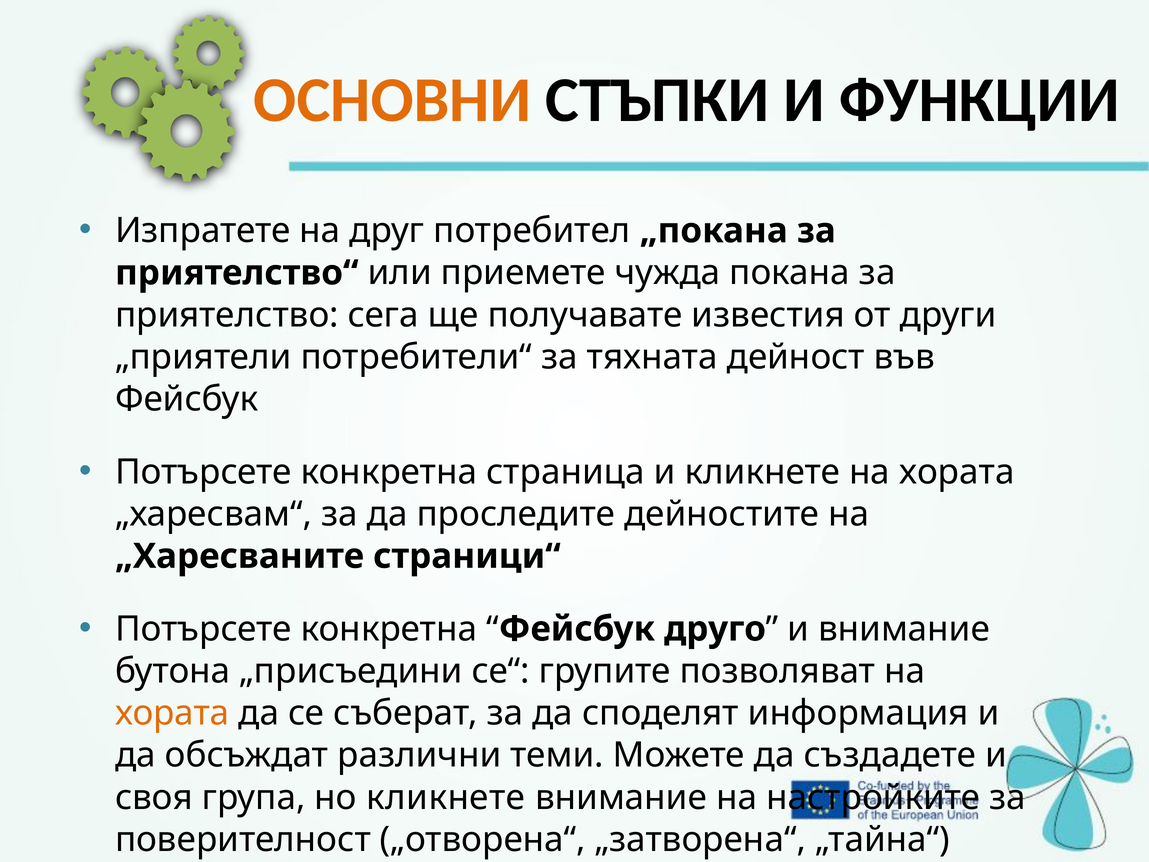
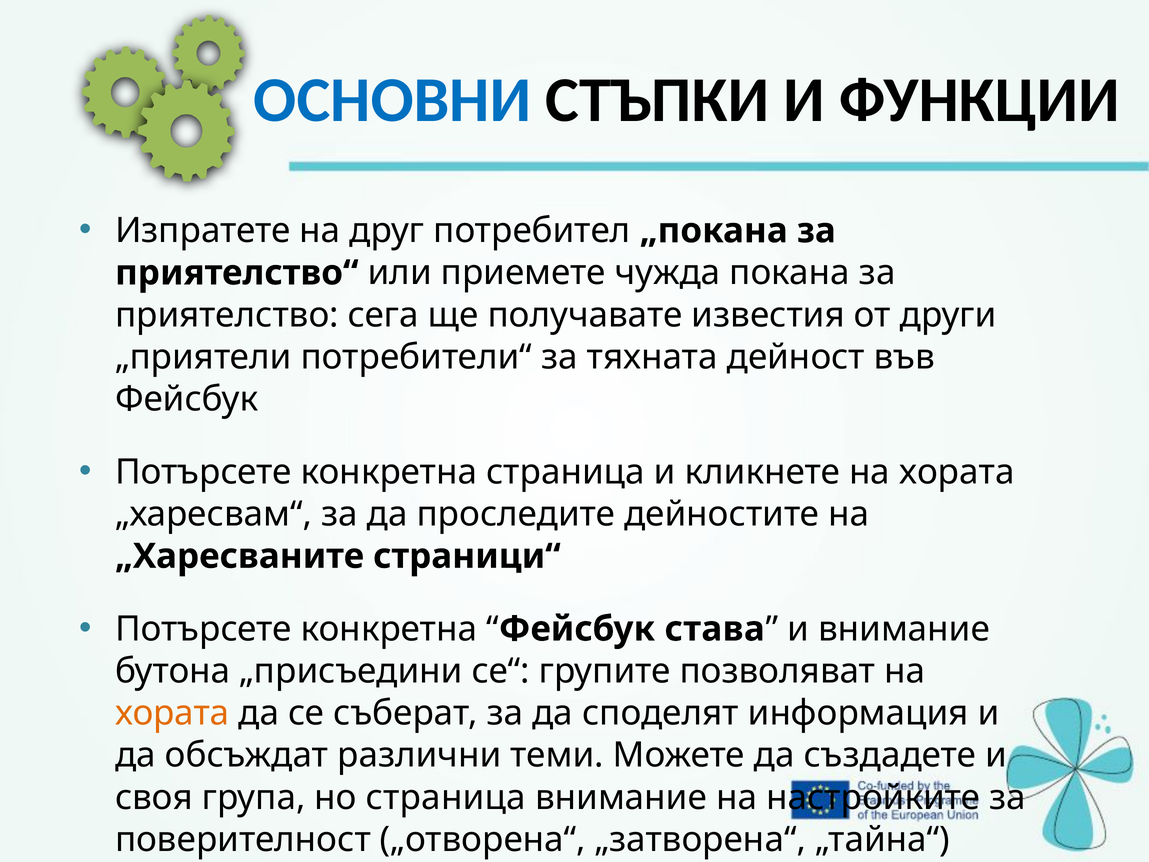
ОСНОВНИ colour: orange -> blue
друго: друго -> става
но кликнете: кликнете -> страница
